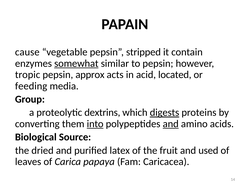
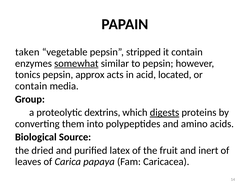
cause: cause -> taken
tropic: tropic -> tonics
feeding at (31, 86): feeding -> contain
into underline: present -> none
and at (171, 123) underline: present -> none
used: used -> inert
